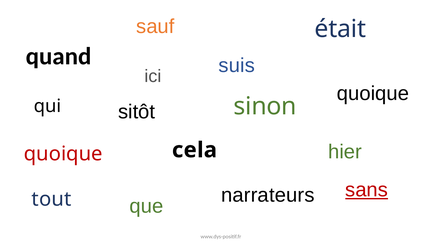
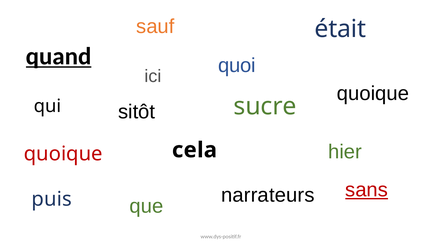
quand underline: none -> present
suis: suis -> quoi
sinon: sinon -> sucre
tout: tout -> puis
